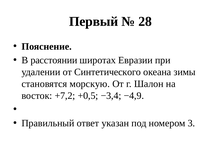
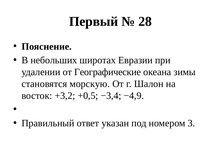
расстоянии: расстоянии -> небольших
Синтетического: Синтетического -> Географические
+7,2: +7,2 -> +3,2
